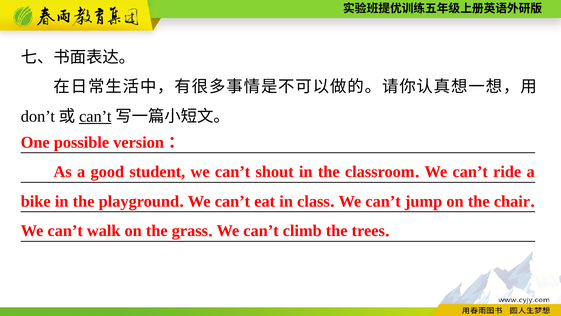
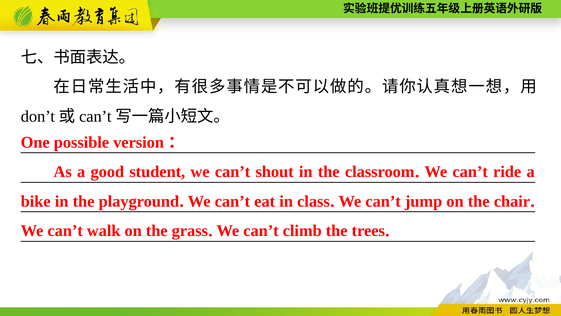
can’t at (95, 116) underline: present -> none
